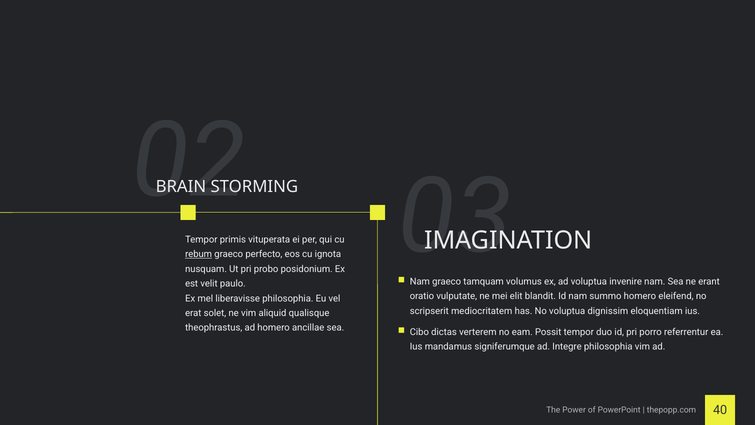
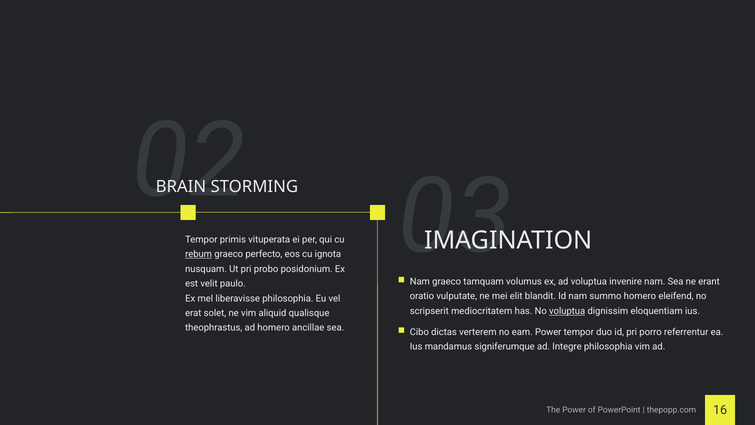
voluptua at (567, 311) underline: none -> present
eam Possit: Possit -> Power
40: 40 -> 16
